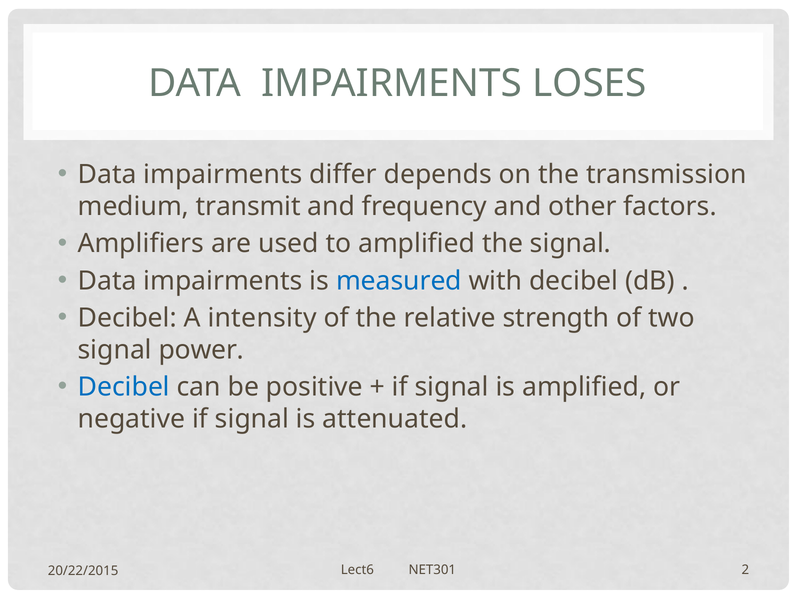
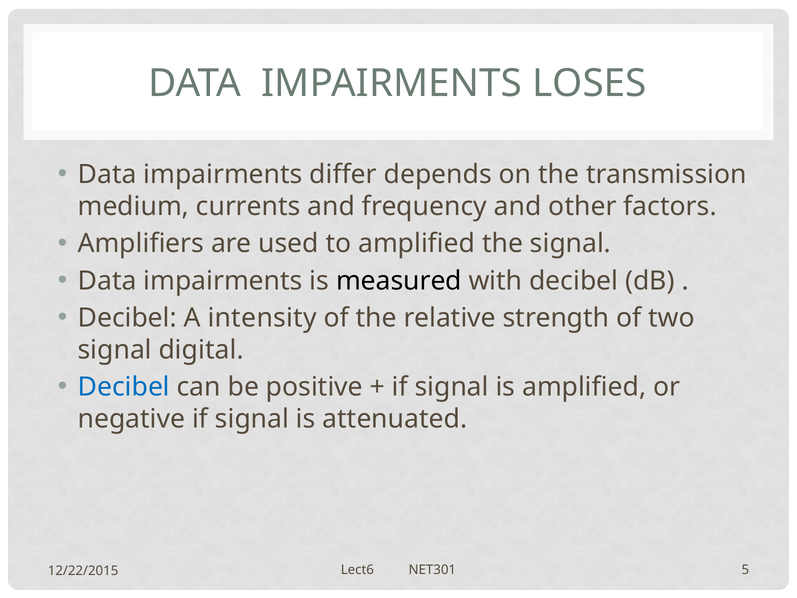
transmit: transmit -> currents
measured colour: blue -> black
power: power -> digital
2: 2 -> 5
20/22/2015: 20/22/2015 -> 12/22/2015
